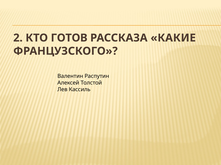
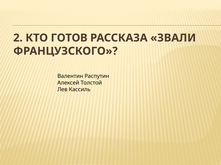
КАКИЕ: КАКИЕ -> ЗВАЛИ
